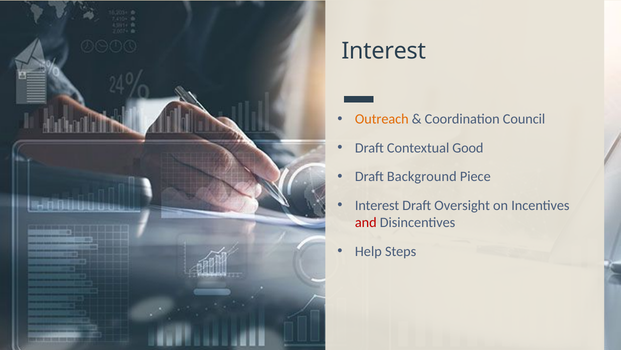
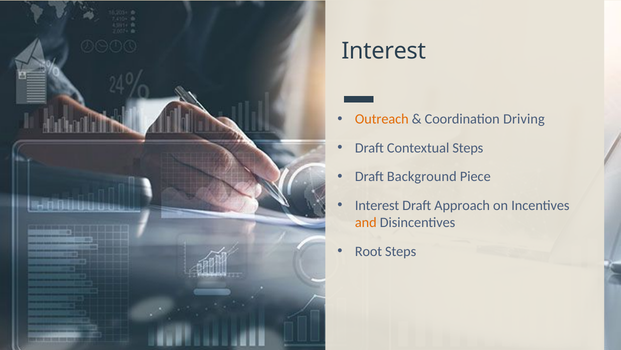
Council: Council -> Driving
Contextual Good: Good -> Steps
Oversight: Oversight -> Approach
and colour: red -> orange
Help: Help -> Root
